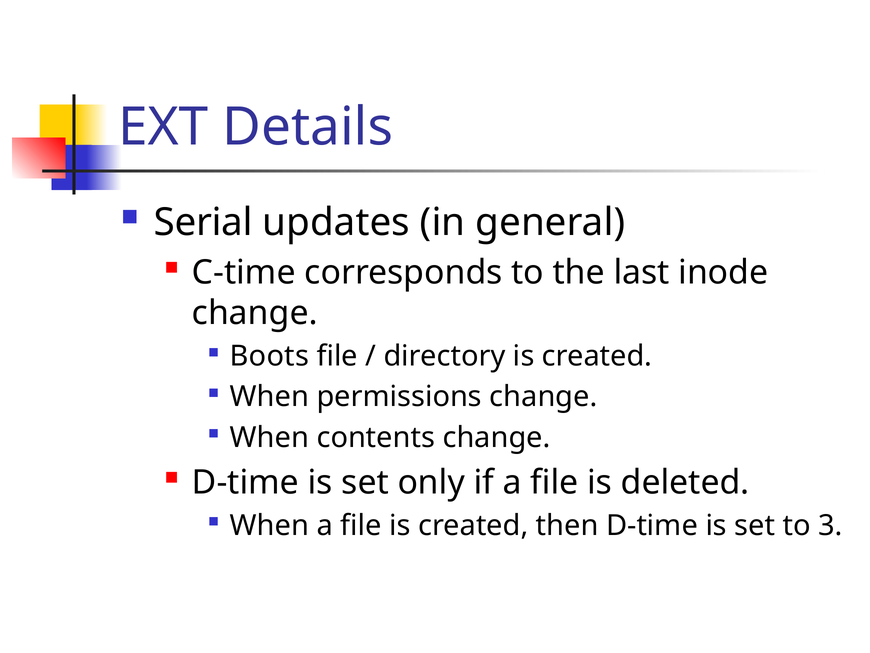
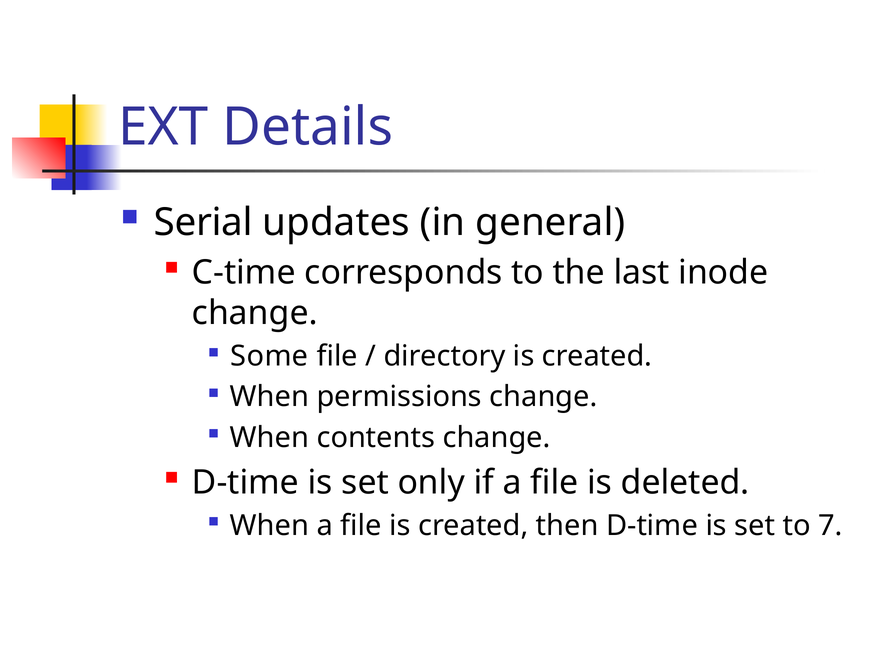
Boots: Boots -> Some
3: 3 -> 7
